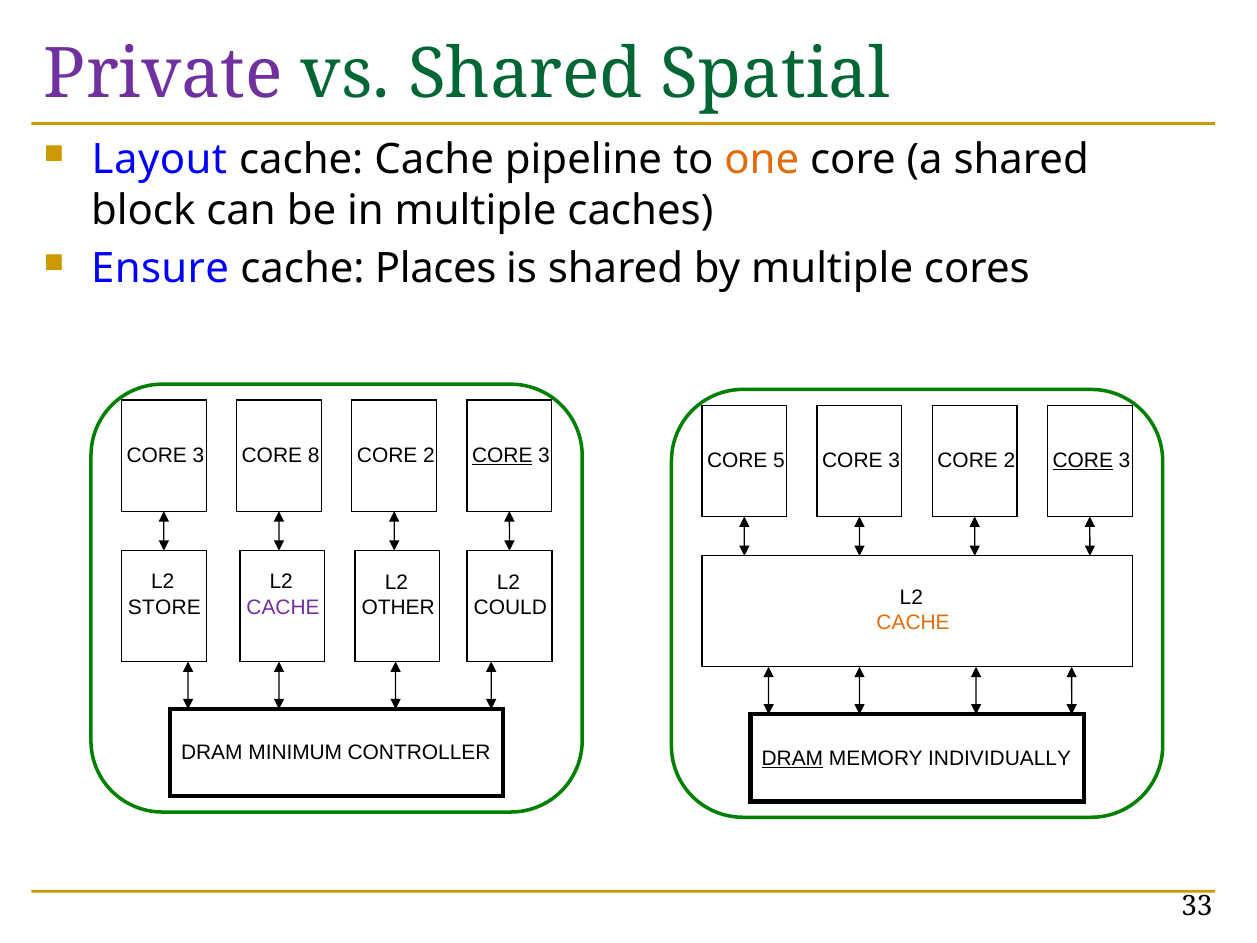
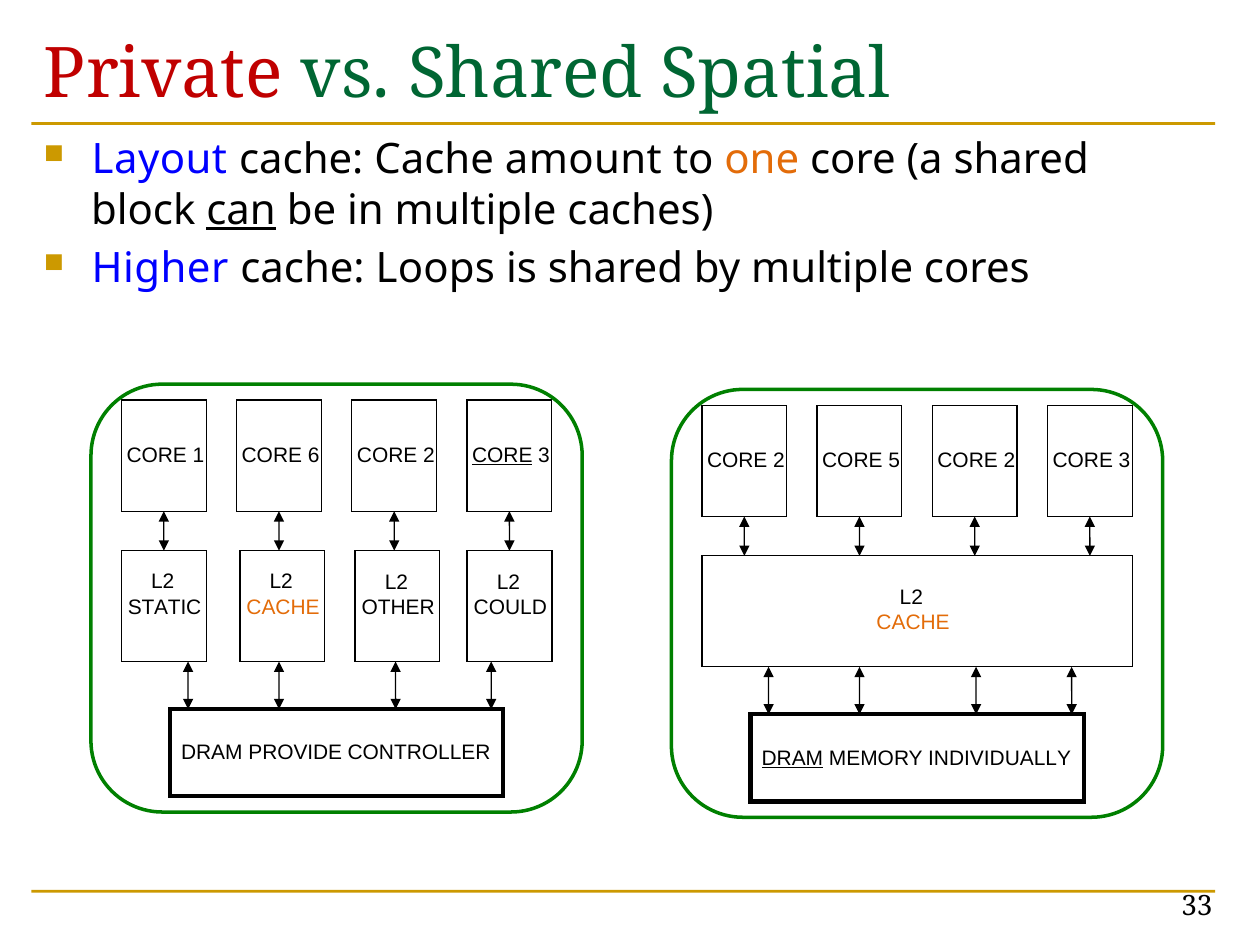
Private colour: purple -> red
pipeline: pipeline -> amount
can underline: none -> present
Ensure: Ensure -> Higher
Places: Places -> Loops
3 at (198, 455): 3 -> 1
8: 8 -> 6
5 at (779, 460): 5 -> 2
3 at (894, 460): 3 -> 5
CORE at (1083, 460) underline: present -> none
STORE: STORE -> STATIC
CACHE at (283, 607) colour: purple -> orange
MINIMUM: MINIMUM -> PROVIDE
